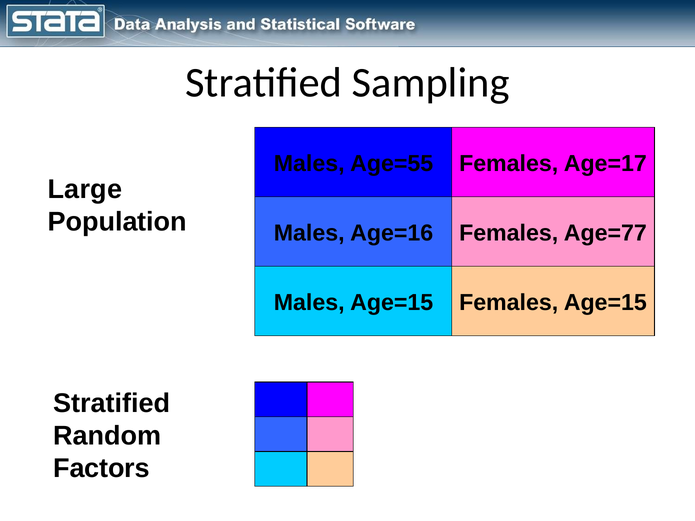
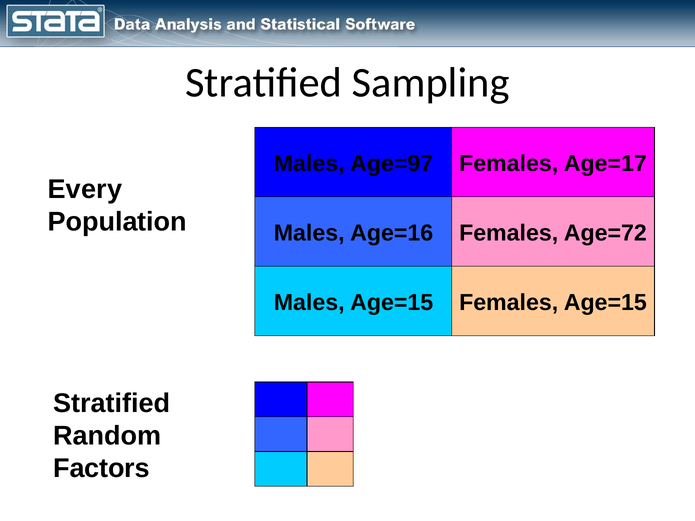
Age=55: Age=55 -> Age=97
Large: Large -> Every
Age=77: Age=77 -> Age=72
